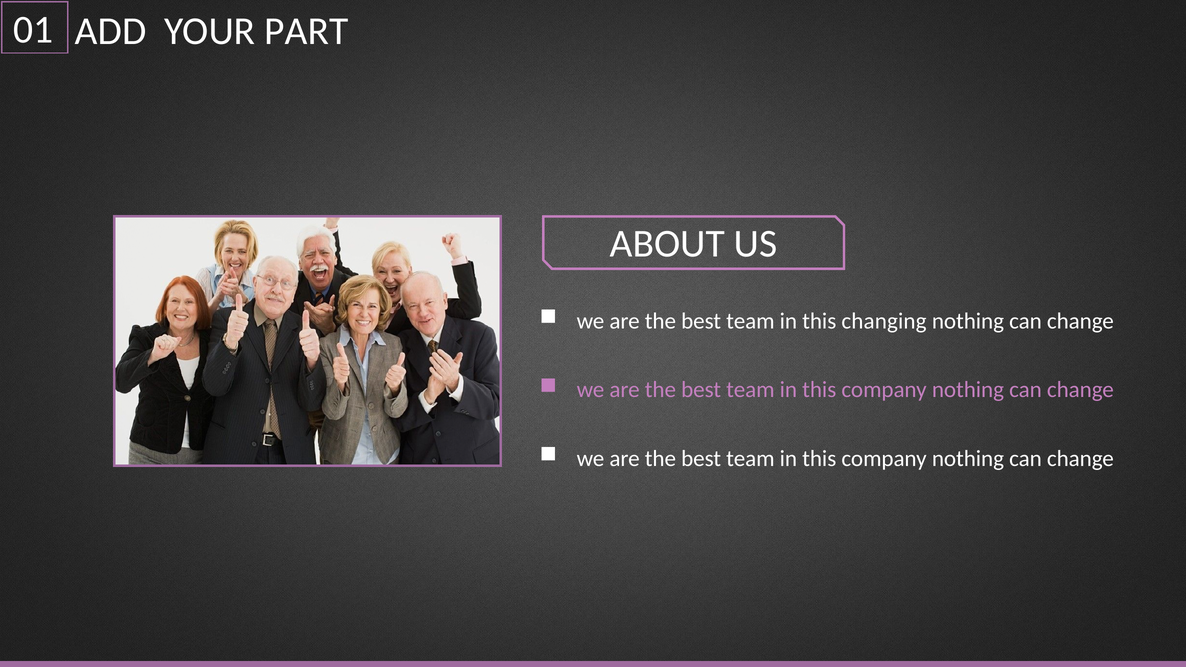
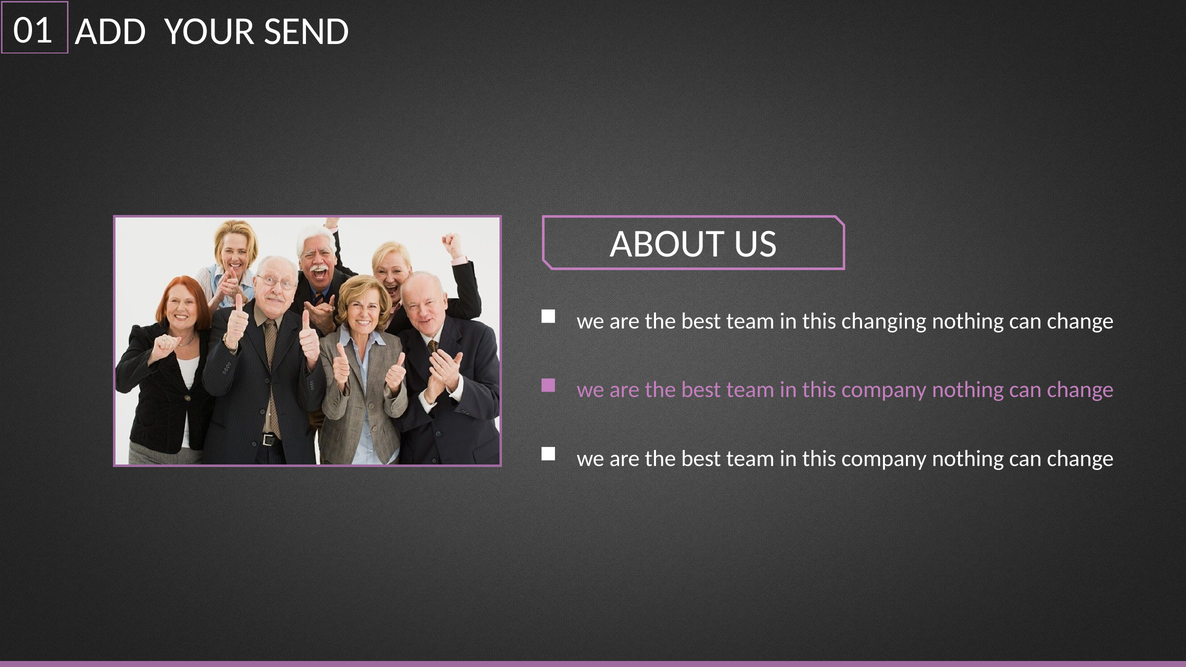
PART: PART -> SEND
